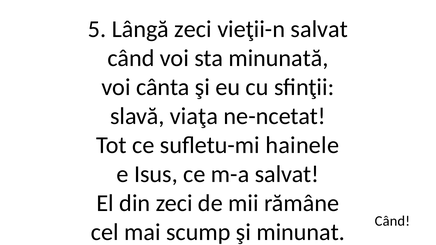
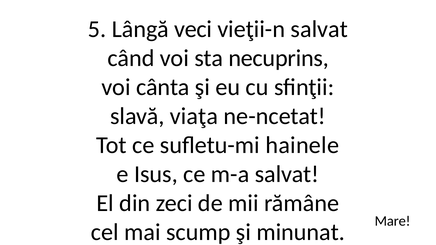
Lângă zeci: zeci -> veci
minunată: minunată -> necuprins
Când at (392, 221): Când -> Mare
